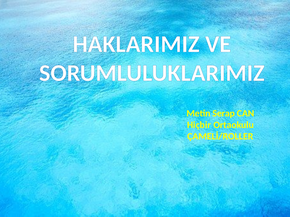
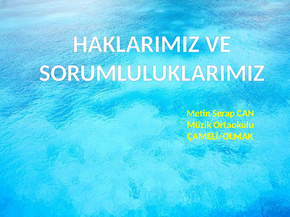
Hiçbir: Hiçbir -> Müzik
ÇAMELİ/ROLLER: ÇAMELİ/ROLLER -> ÇAMELİ/OLMAK
